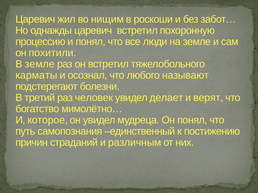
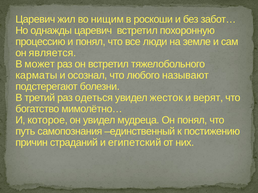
похитили: похитили -> является
В земле: земле -> может
человек: человек -> одеться
делает: делает -> жесток
различным: различным -> египетский
